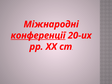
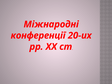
конференції underline: present -> none
